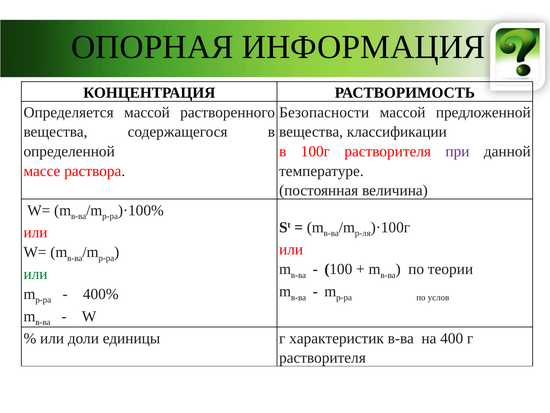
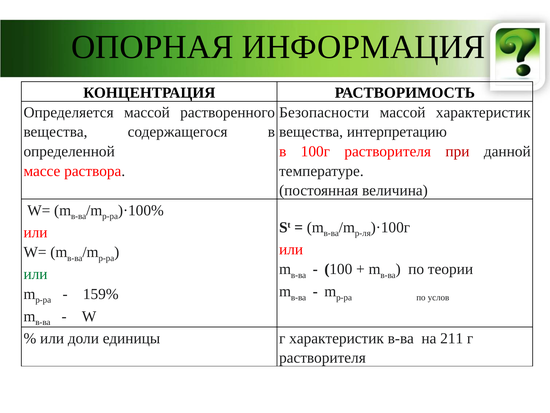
массой предложенной: предложенной -> характеристик
классификации: классификации -> интерпретацию
при colour: purple -> red
400%: 400% -> 159%
400: 400 -> 211
